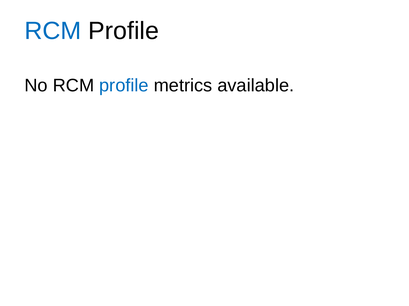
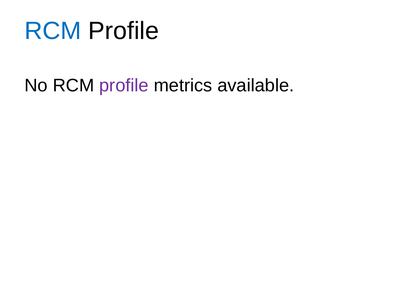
profile at (124, 86) colour: blue -> purple
